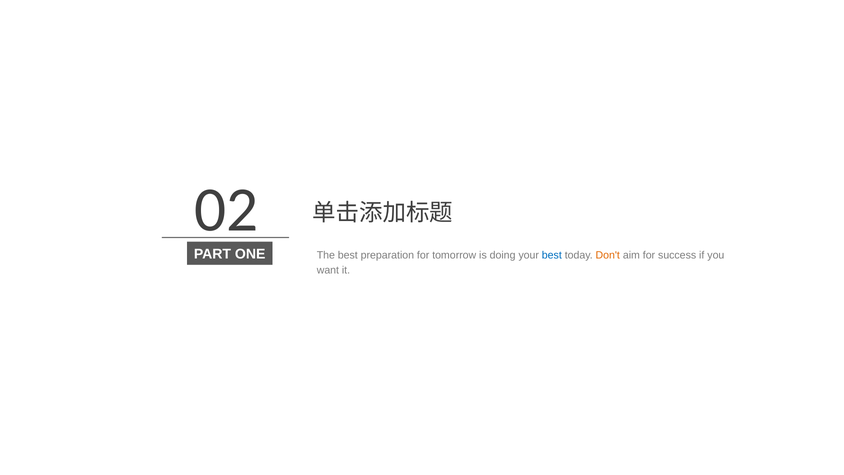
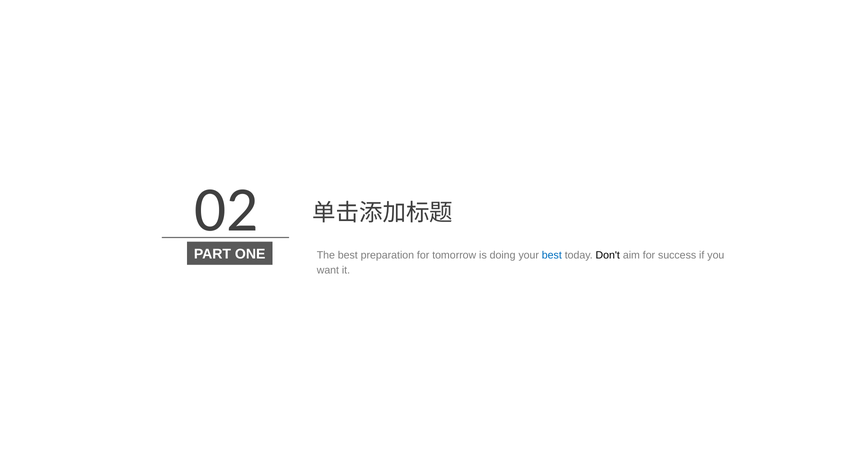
Don't colour: orange -> black
